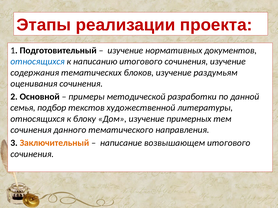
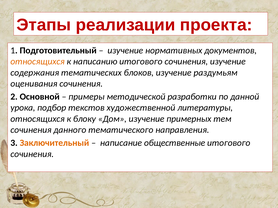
относящихся at (38, 62) colour: blue -> orange
семья: семья -> урока
возвышающем: возвышающем -> общественные
